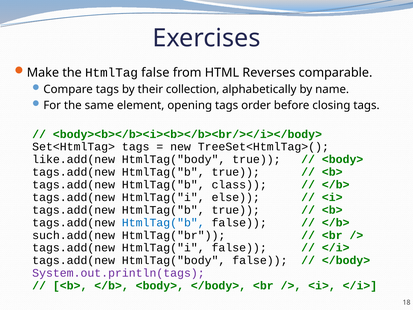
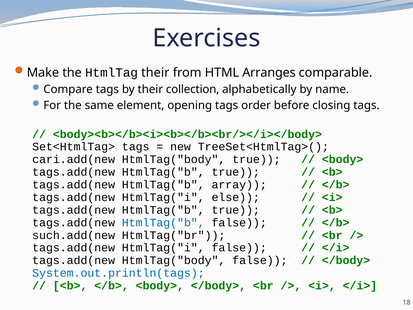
HtmlTag false: false -> their
Reverses: Reverses -> Arranges
like.add(new: like.add(new -> cari.add(new
class: class -> array
System.out.println(tags colour: purple -> blue
